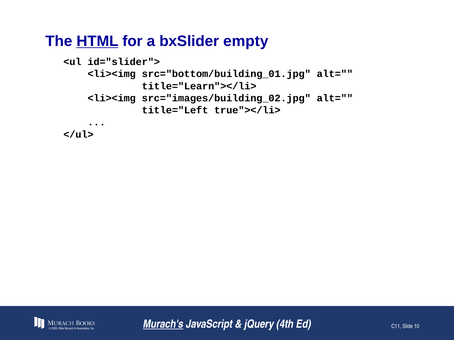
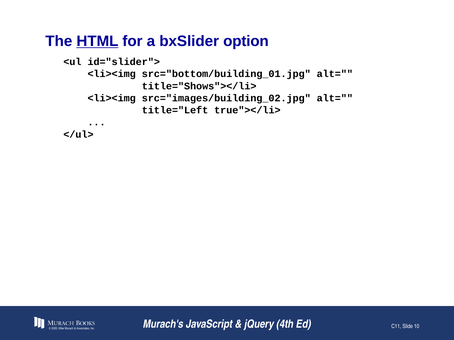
empty: empty -> option
title="Learn"></li>: title="Learn"></li> -> title="Shows"></li>
Murach's underline: present -> none
